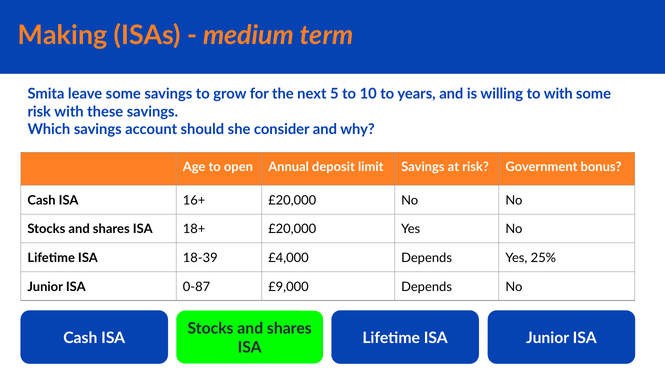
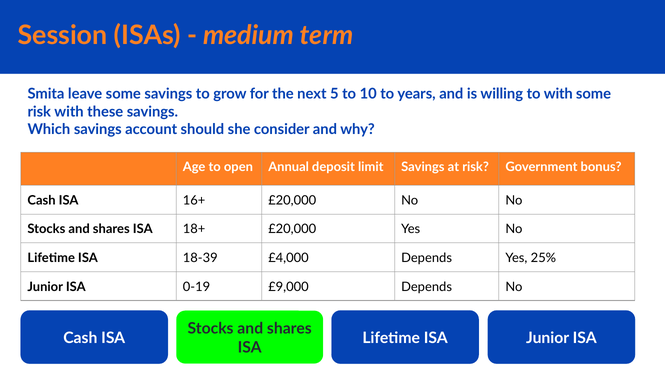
Making: Making -> Session
0-87: 0-87 -> 0-19
